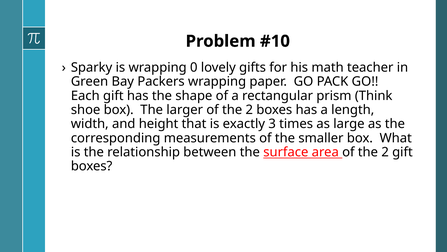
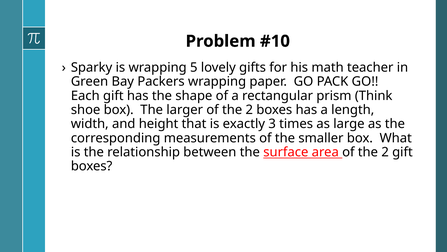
0: 0 -> 5
